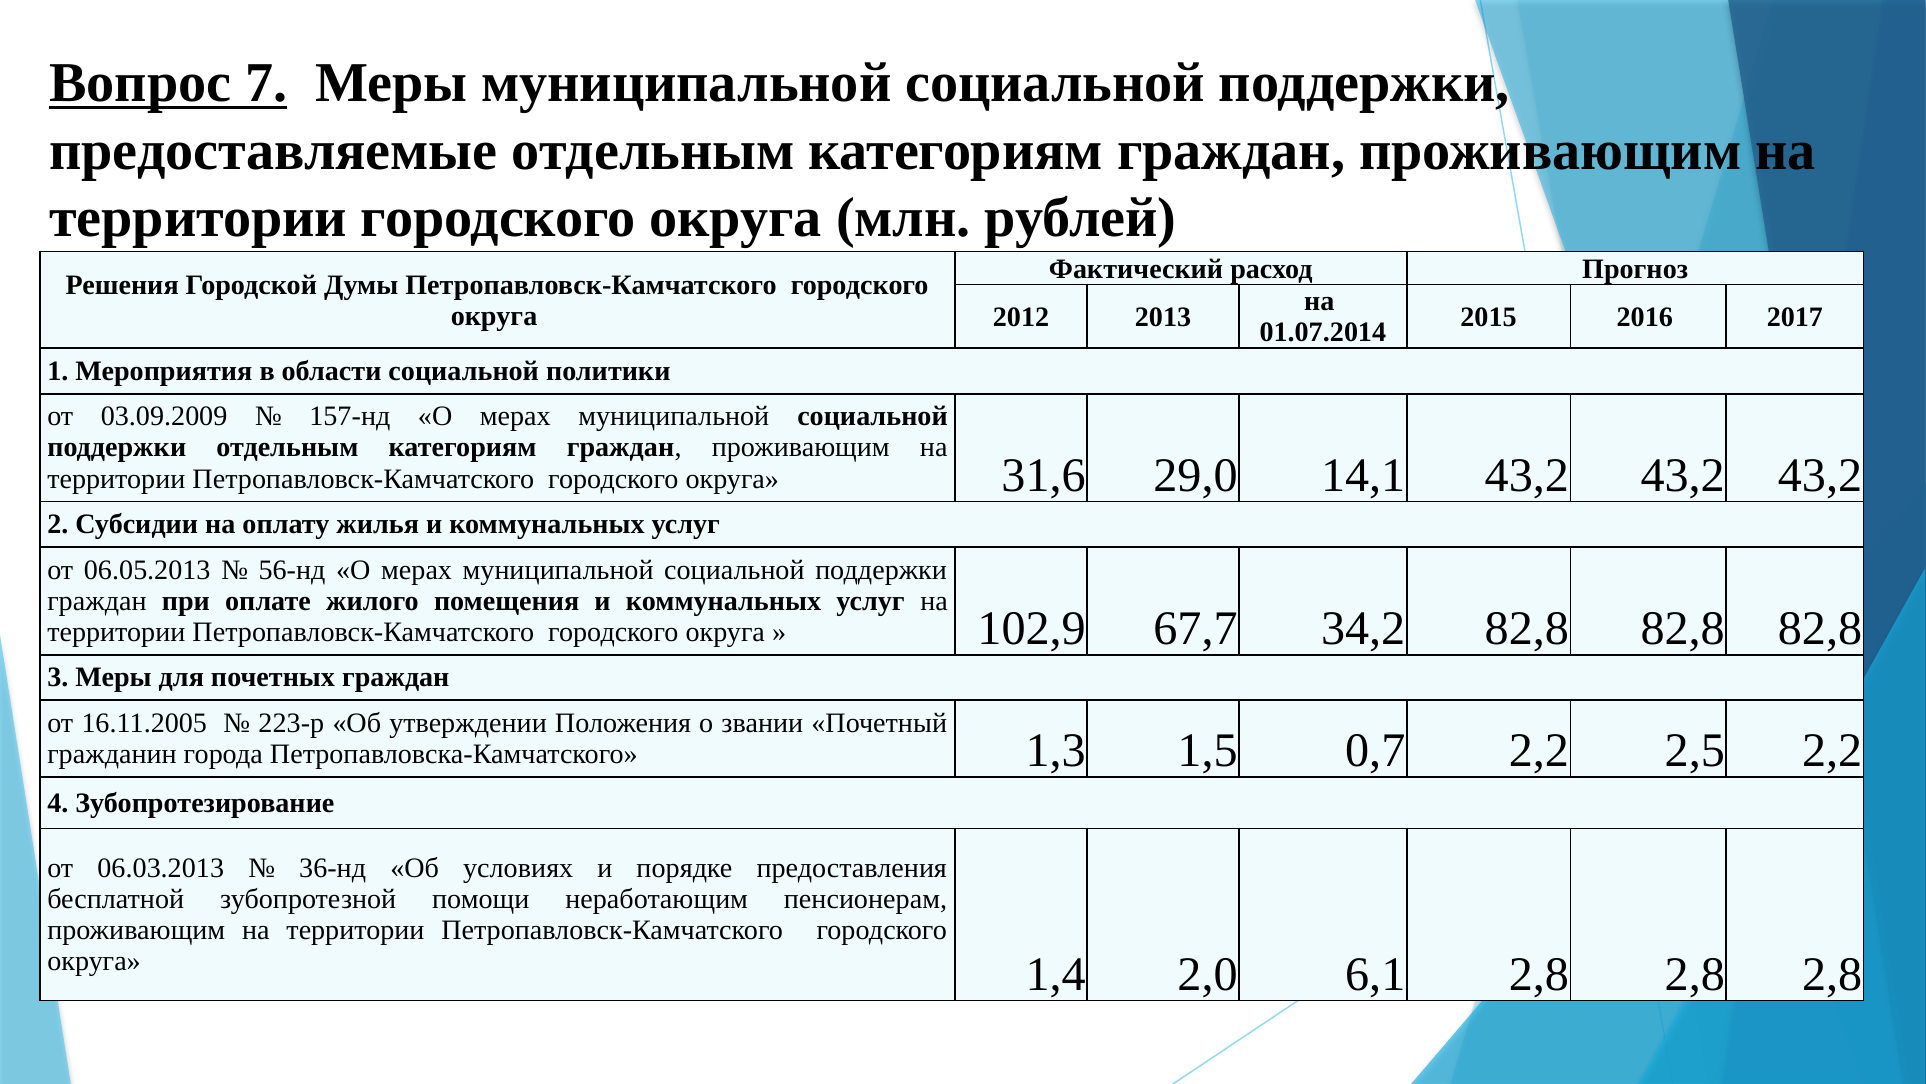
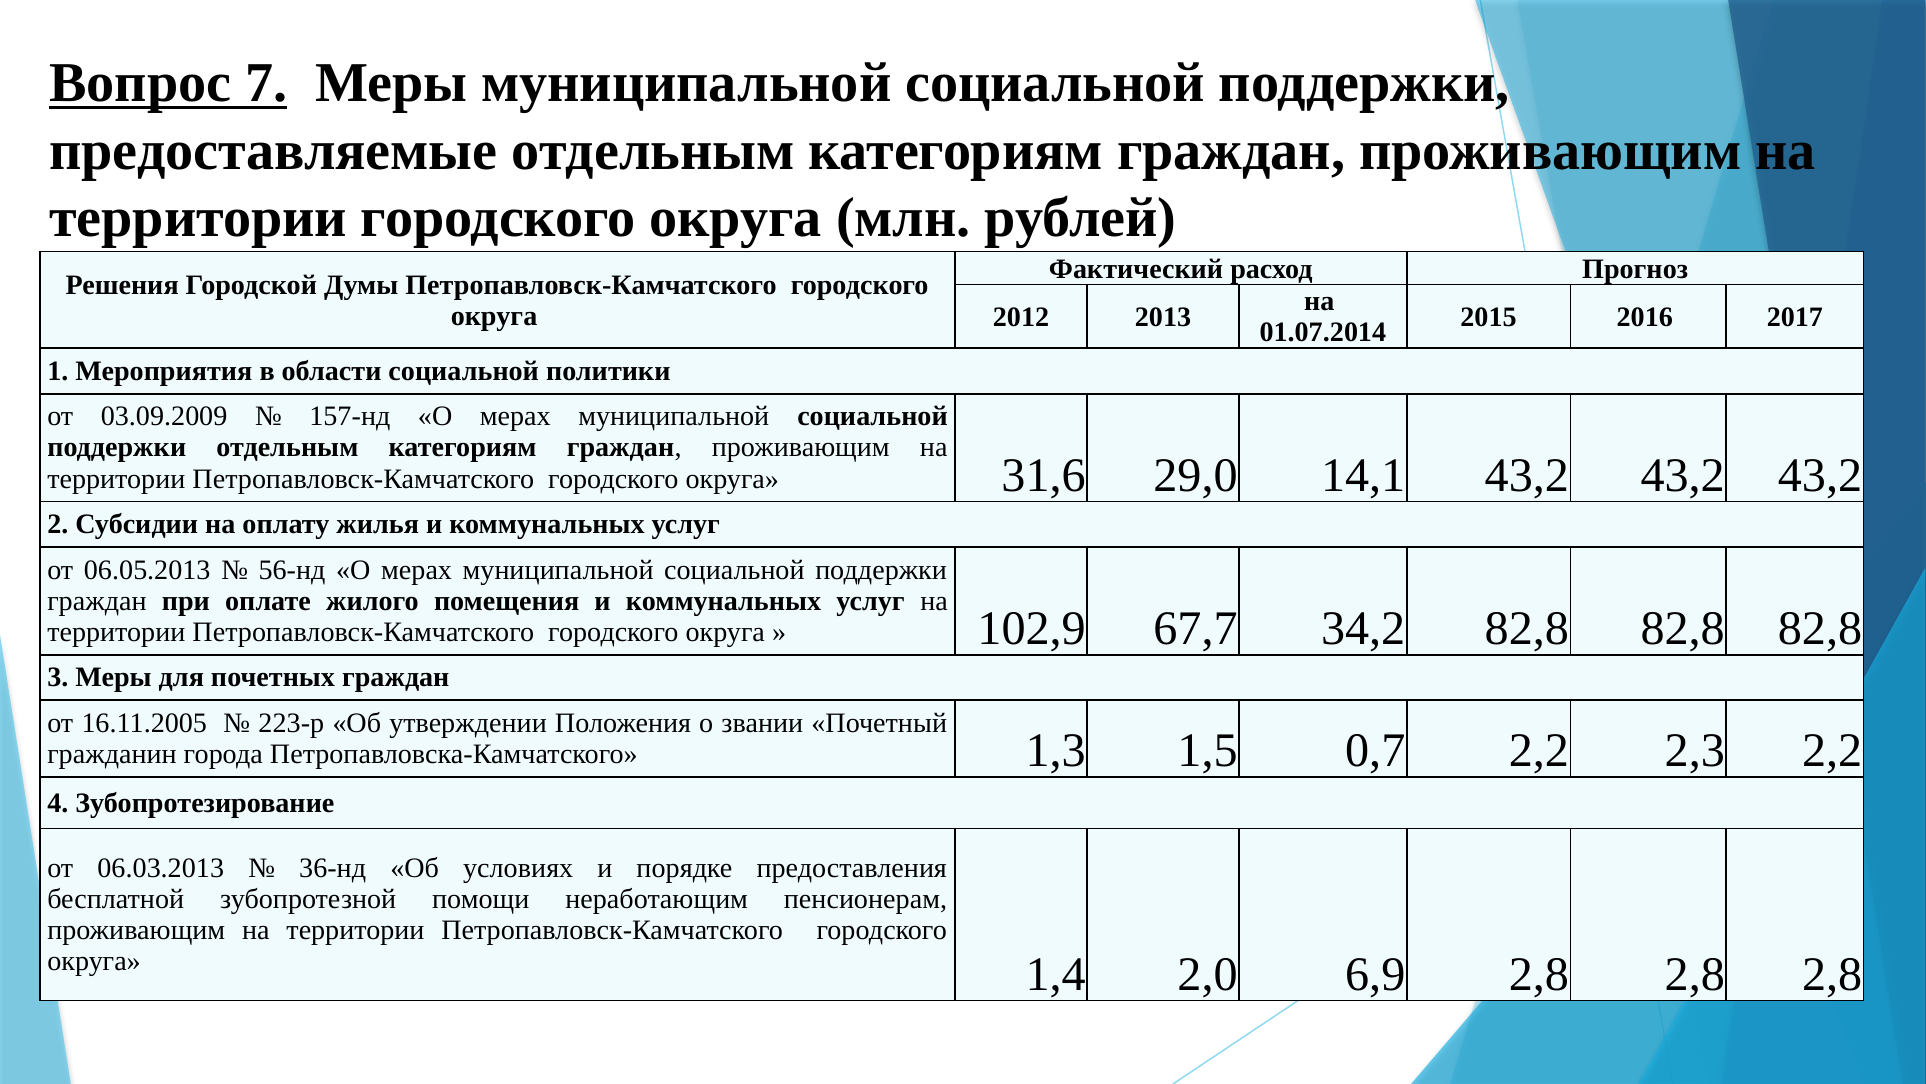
2,5: 2,5 -> 2,3
6,1: 6,1 -> 6,9
